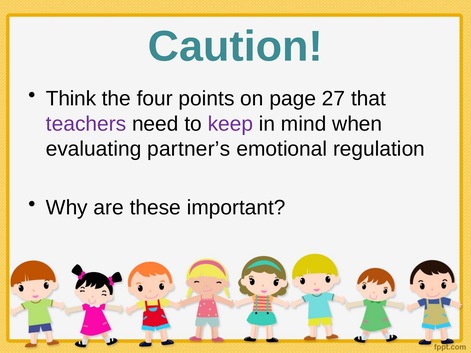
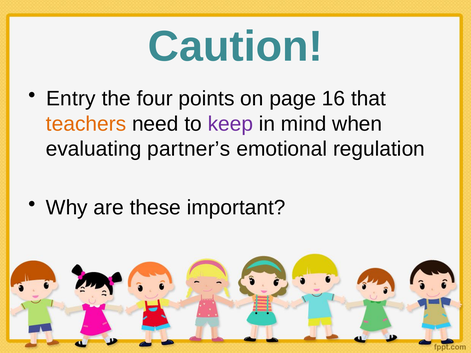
Think: Think -> Entry
27: 27 -> 16
teachers colour: purple -> orange
